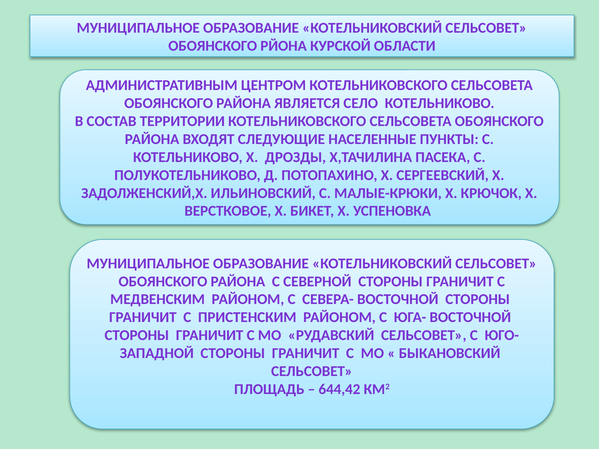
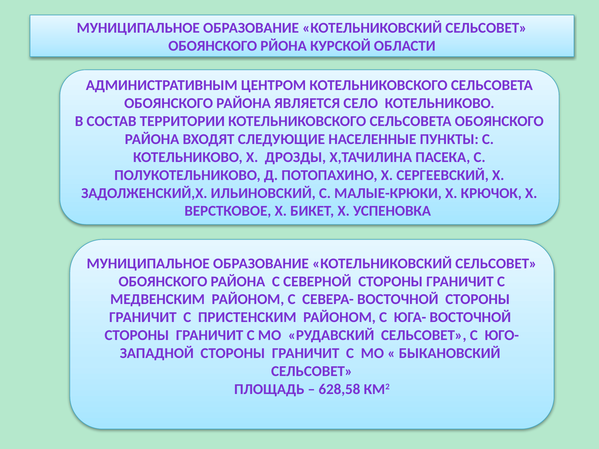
644,42: 644,42 -> 628,58
